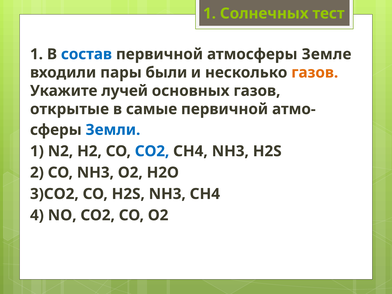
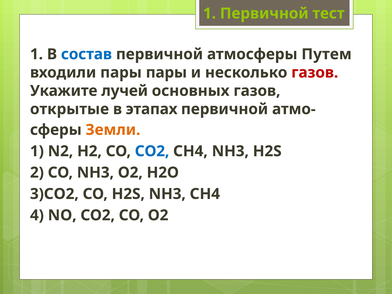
1 Солнечных: Солнечных -> Первичной
Земле: Земле -> Путем
пары были: были -> пары
газов at (315, 73) colour: orange -> red
самые: самые -> этапах
Земли colour: blue -> orange
